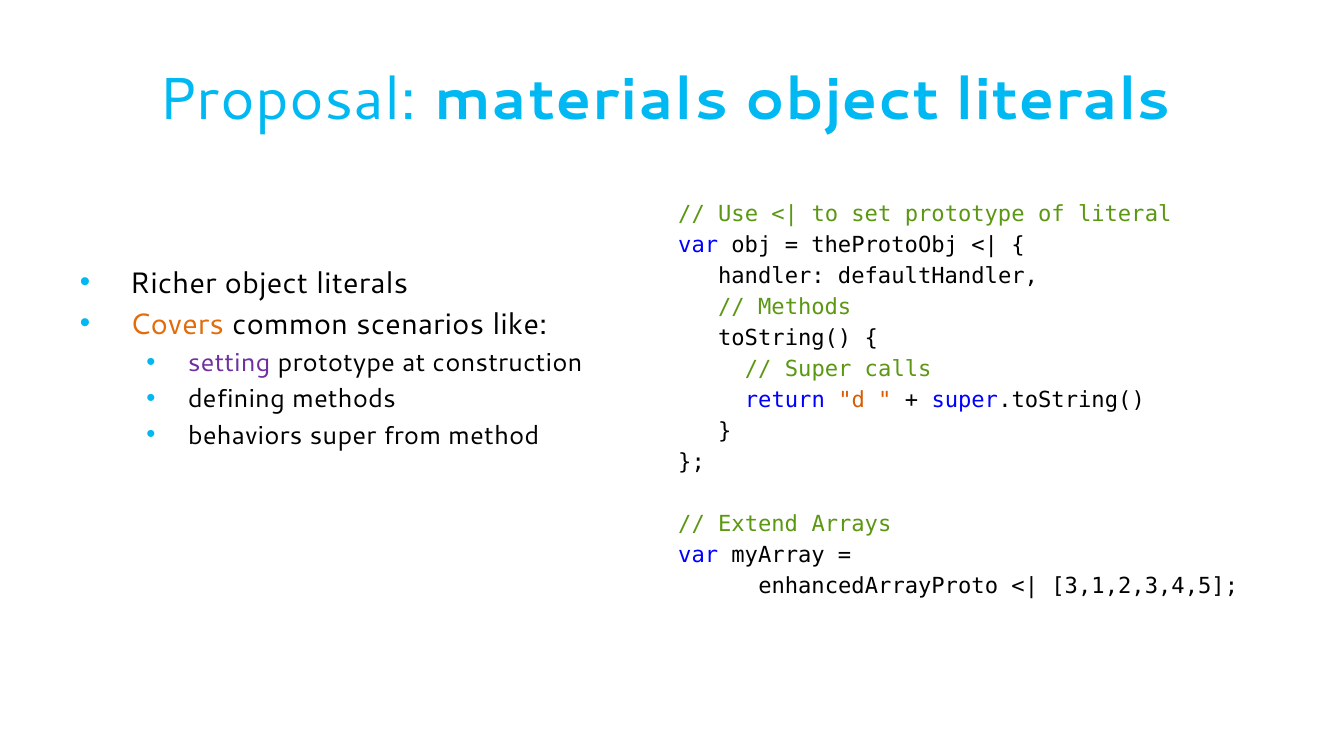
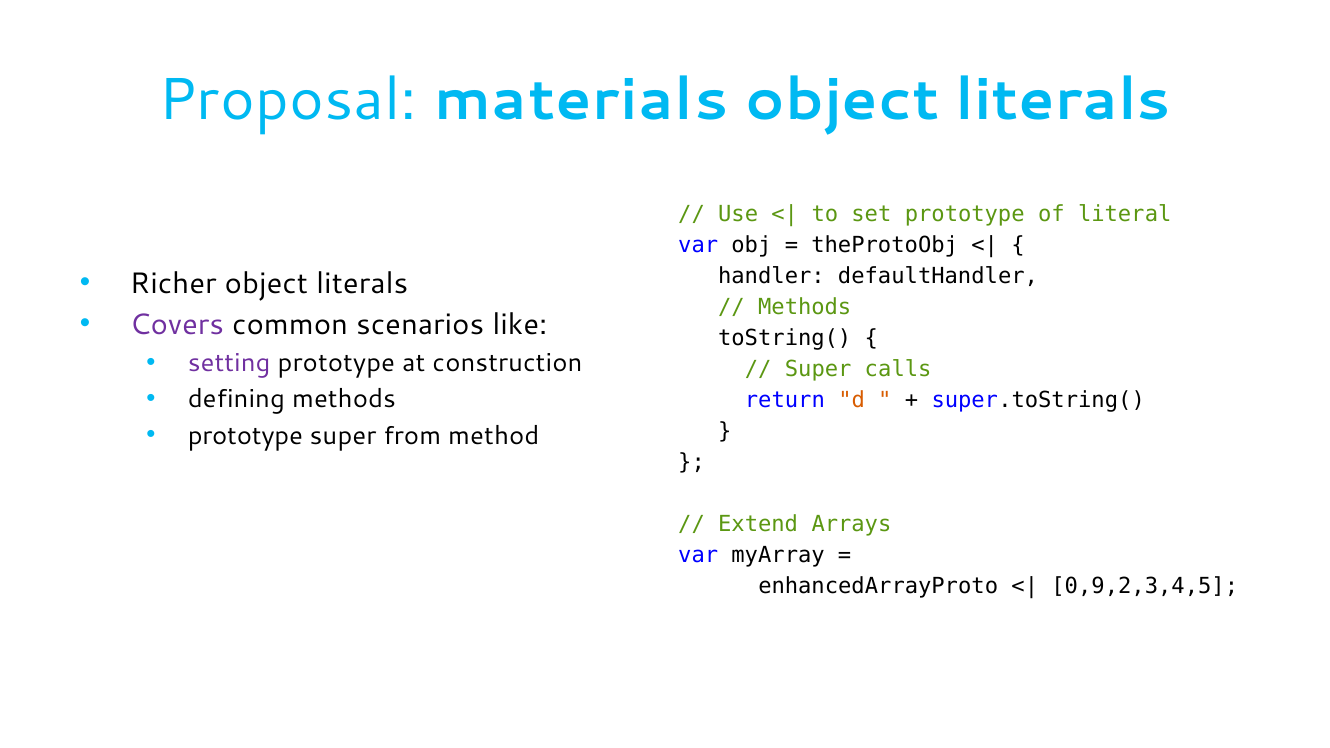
Covers colour: orange -> purple
behaviors at (245, 436): behaviors -> prototype
3,1,2,3,4,5: 3,1,2,3,4,5 -> 0,9,2,3,4,5
